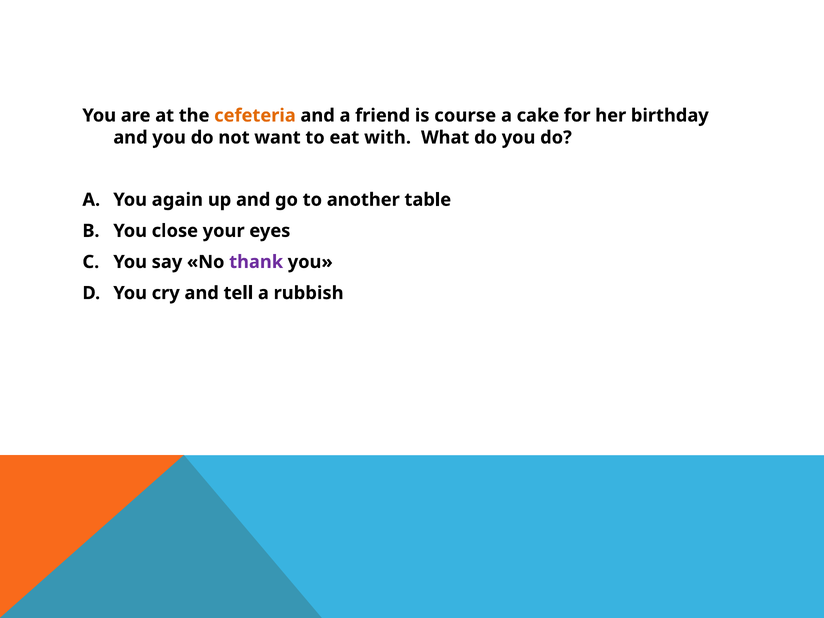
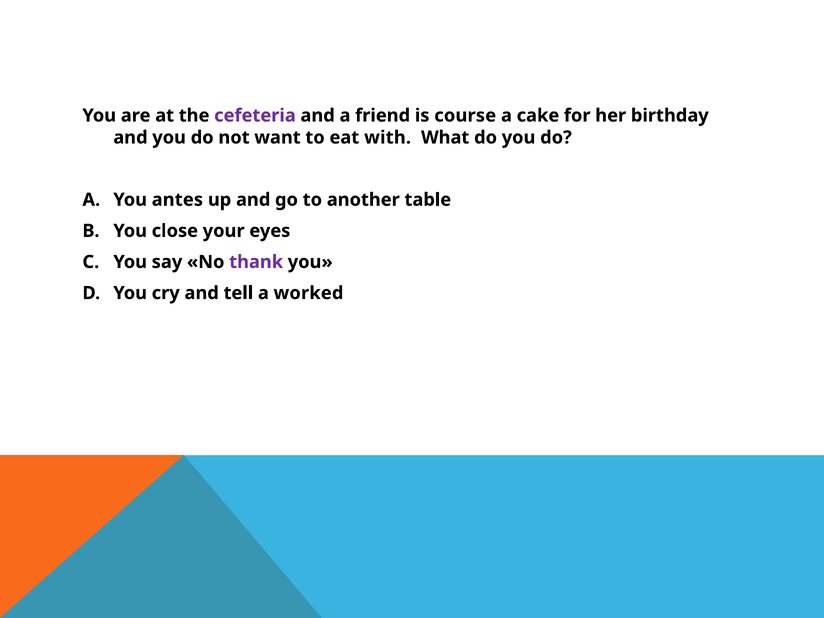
cefeteria colour: orange -> purple
again: again -> antes
rubbish: rubbish -> worked
